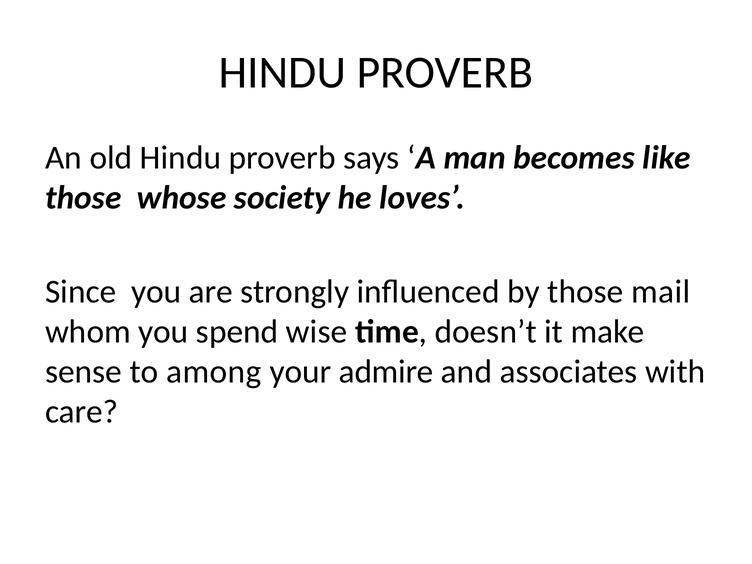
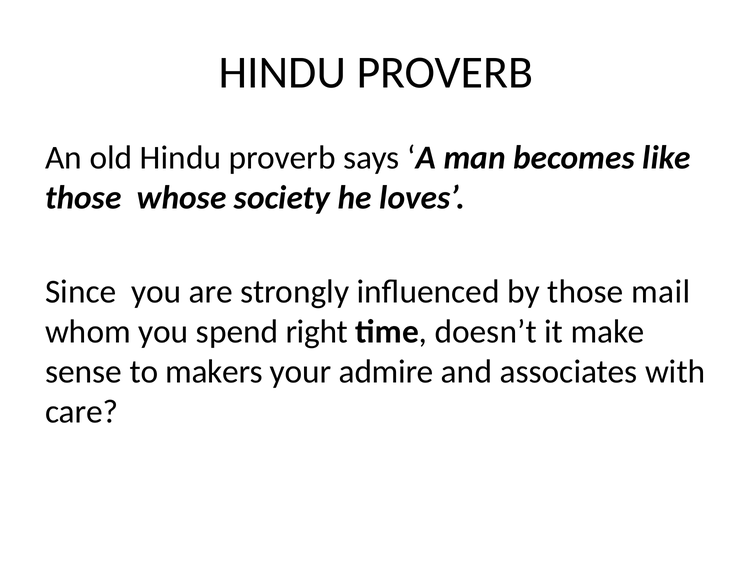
wise: wise -> right
among: among -> makers
